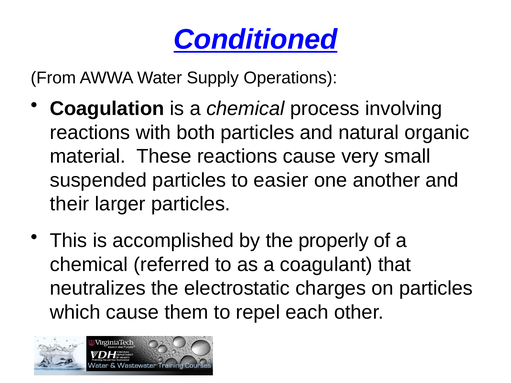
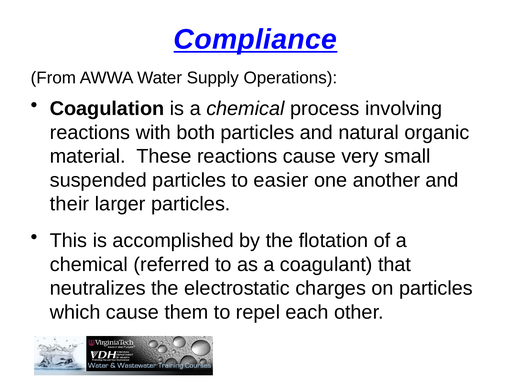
Conditioned: Conditioned -> Compliance
properly: properly -> flotation
